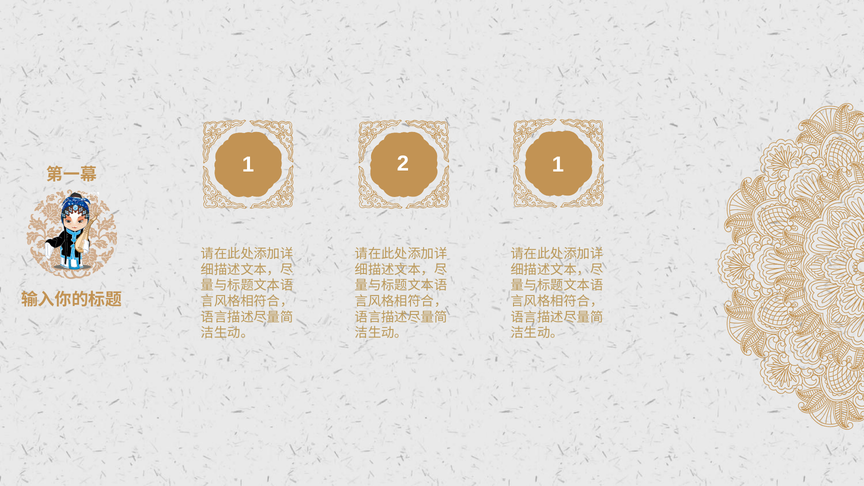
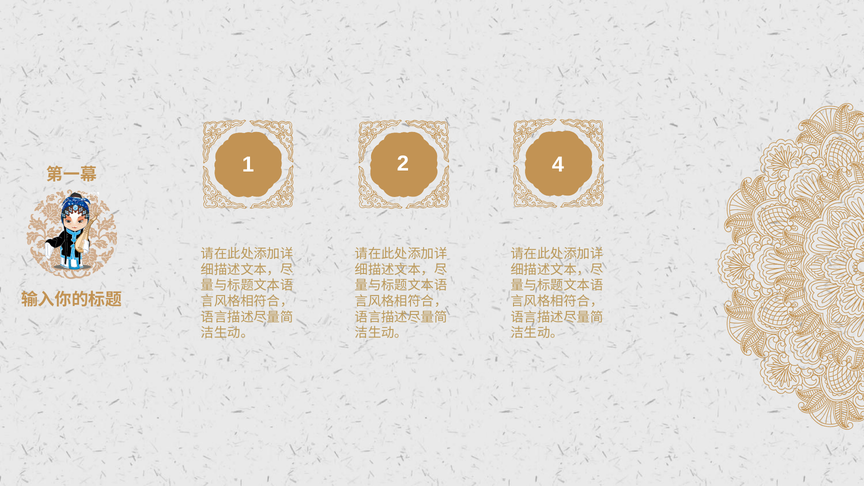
2 1: 1 -> 4
